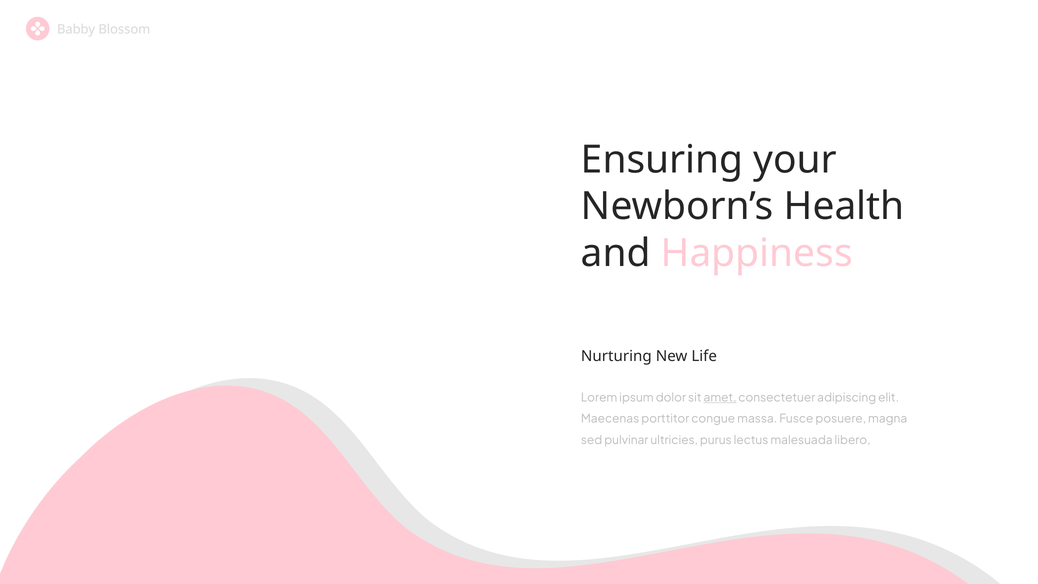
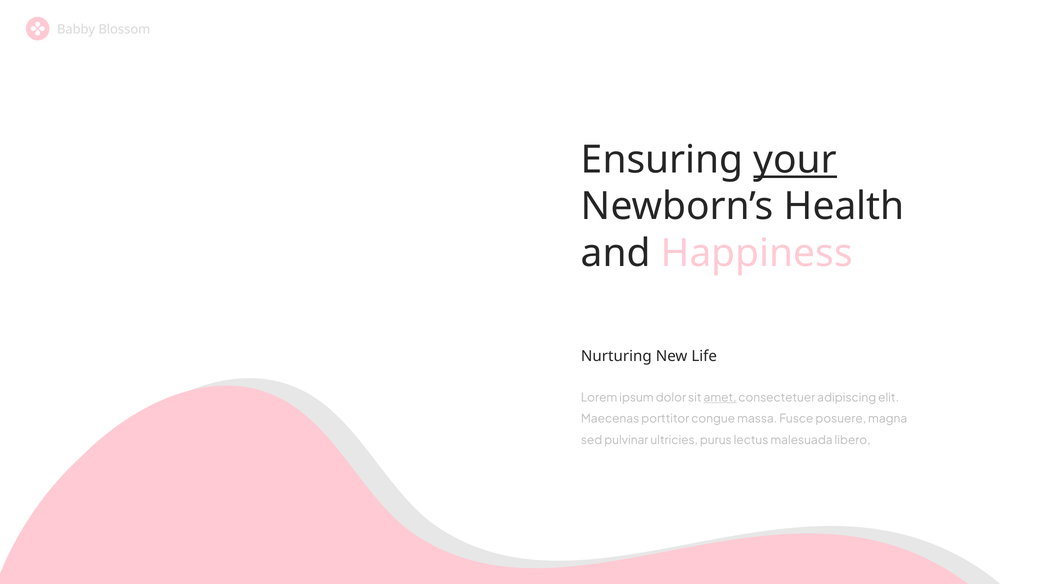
your underline: none -> present
